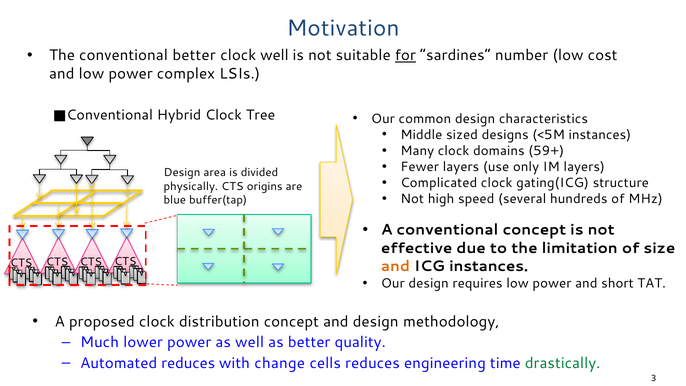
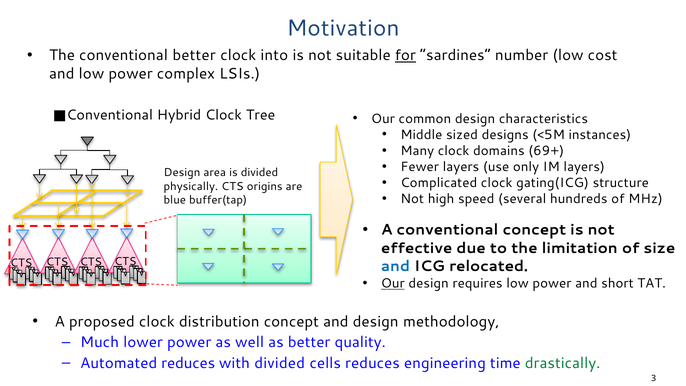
clock well: well -> into
59+: 59+ -> 69+
and at (395, 266) colour: orange -> blue
ICG instances: instances -> relocated
Our at (393, 283) underline: none -> present
with change: change -> divided
